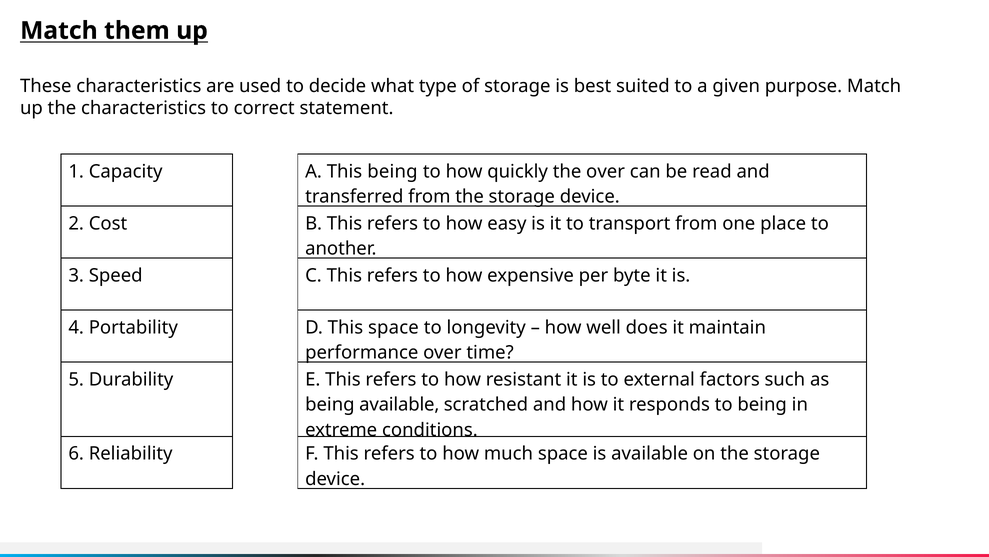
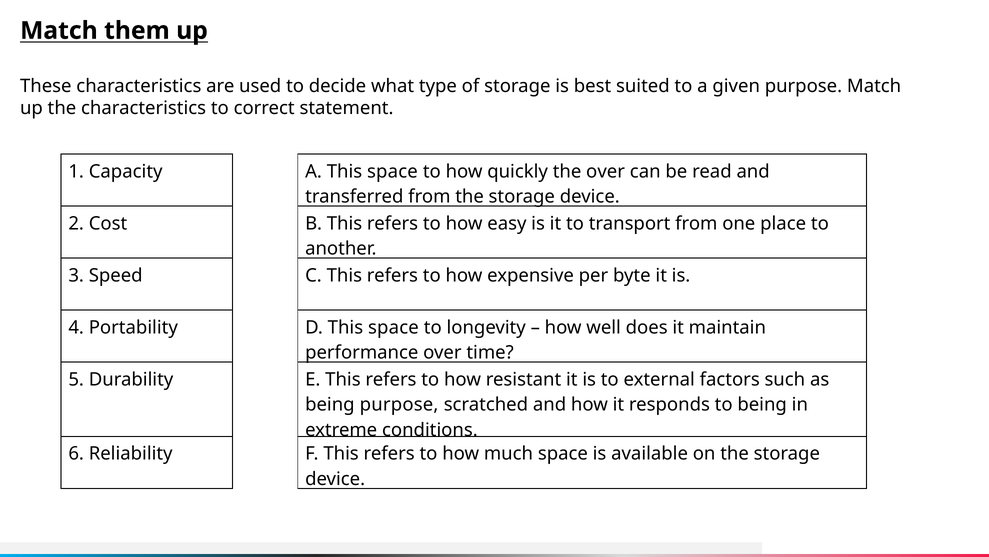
A This being: being -> space
being available: available -> purpose
